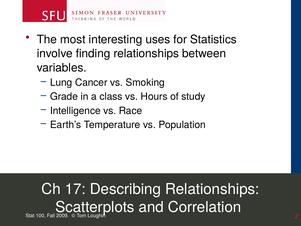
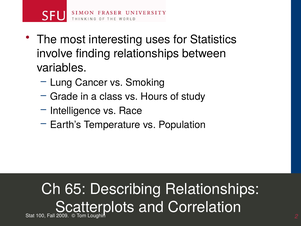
17: 17 -> 65
